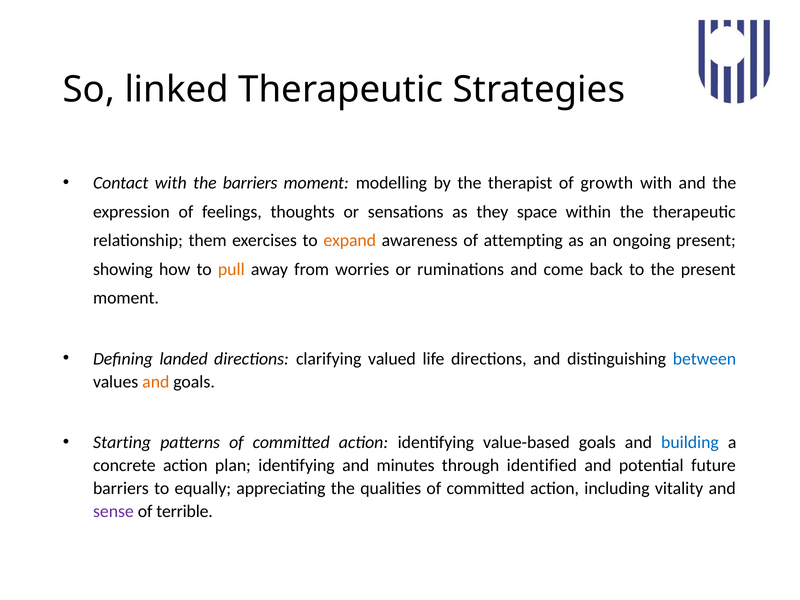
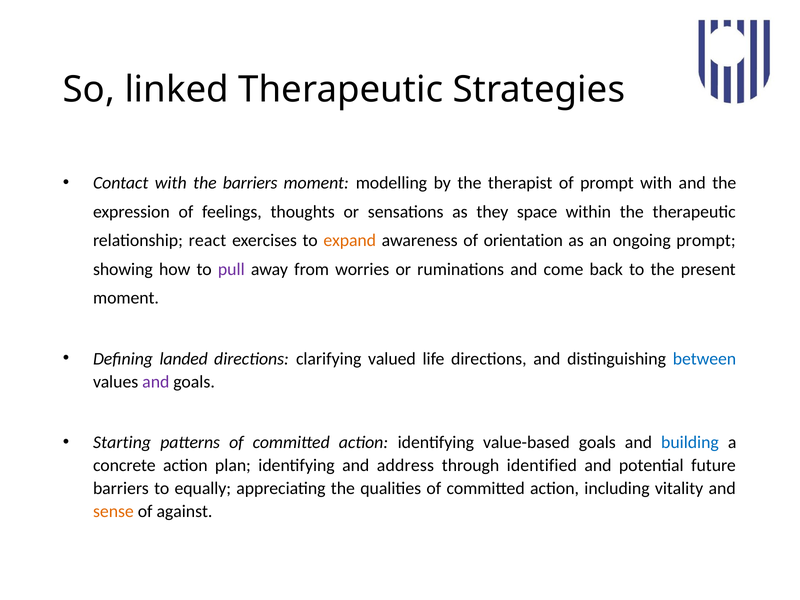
of growth: growth -> prompt
them: them -> react
attempting: attempting -> orientation
ongoing present: present -> prompt
pull colour: orange -> purple
and at (156, 382) colour: orange -> purple
minutes: minutes -> address
sense colour: purple -> orange
terrible: terrible -> against
